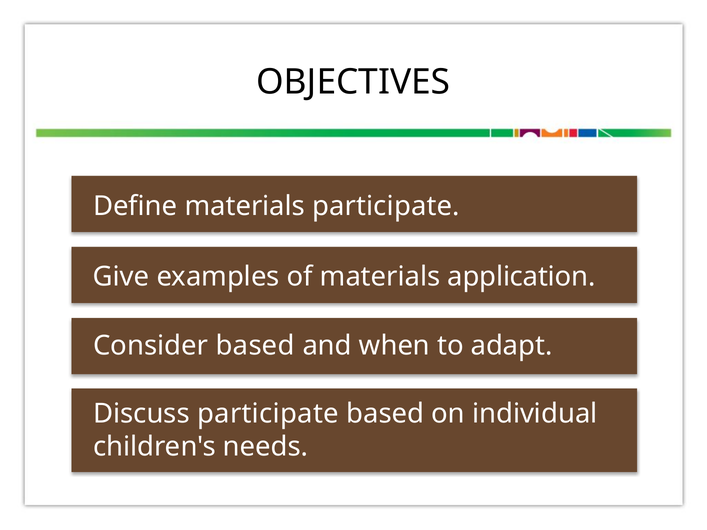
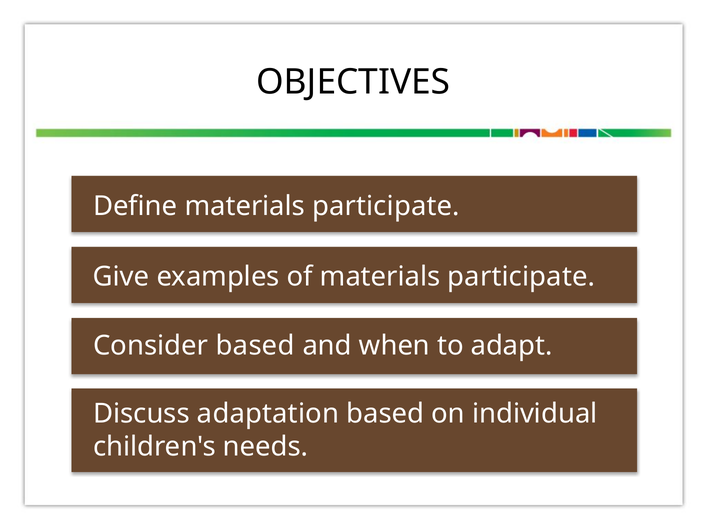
of materials application: application -> participate
Discuss participate: participate -> adaptation
